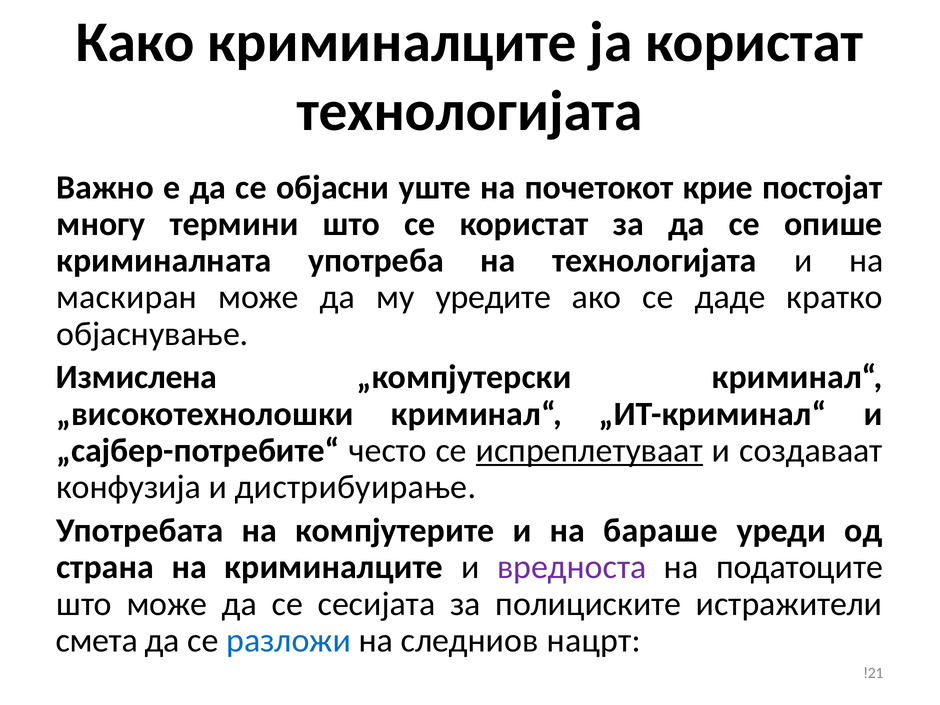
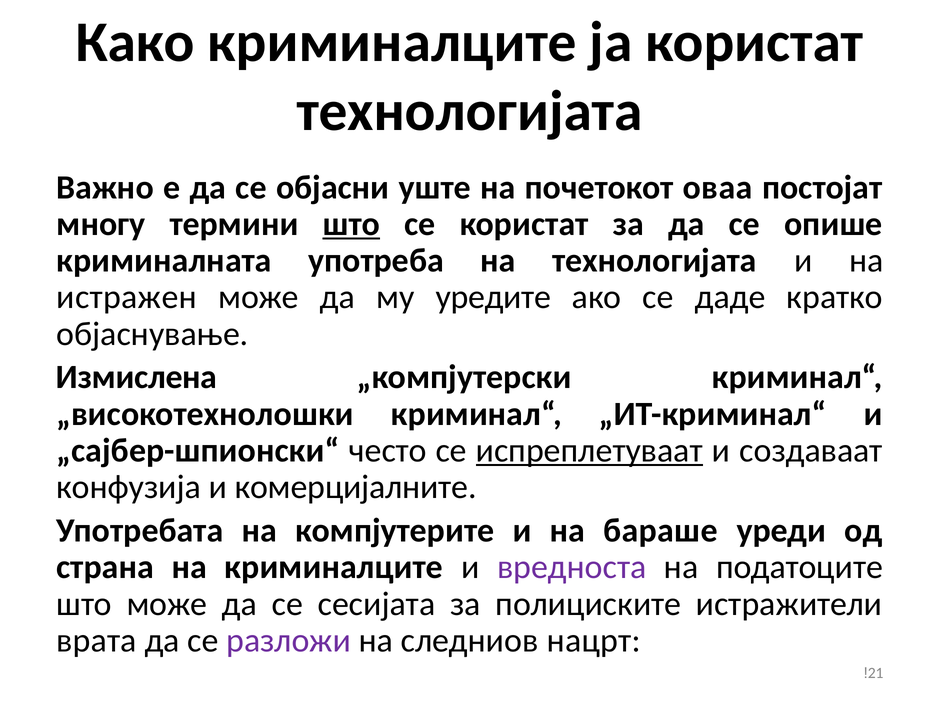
крие: крие -> оваа
што at (351, 224) underline: none -> present
маскиран: маскиран -> истражен
„сајбер-потребите“: „сајбер-потребите“ -> „сајбер-шпионски“
дистрибуирање: дистрибуирање -> комерцијалните
смета: смета -> врата
разложи colour: blue -> purple
